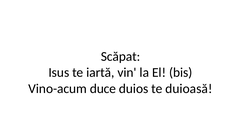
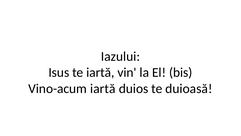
Scăpat: Scăpat -> Iazului
Vino-acum duce: duce -> iartă
